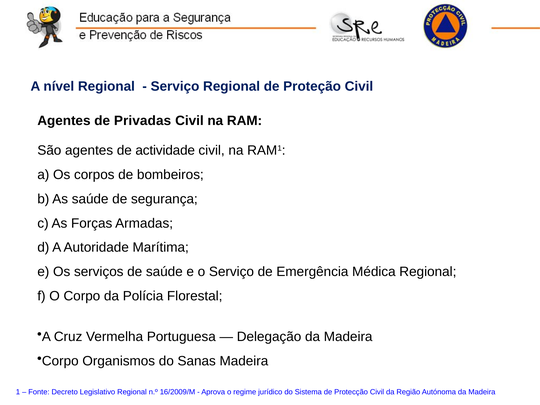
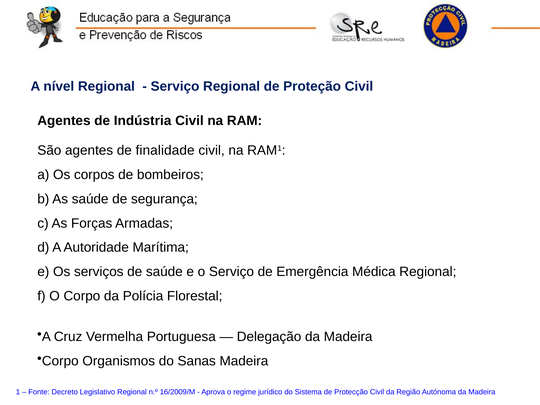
Privadas: Privadas -> Indústria
actividade: actividade -> finalidade
